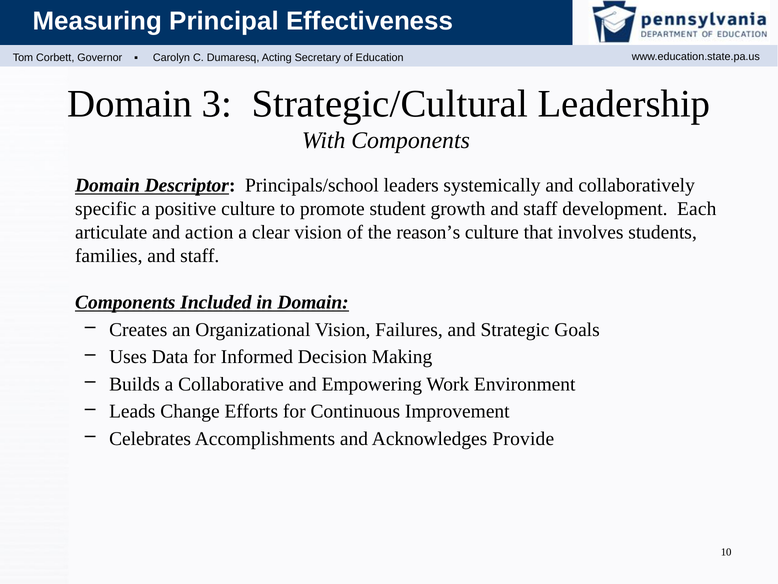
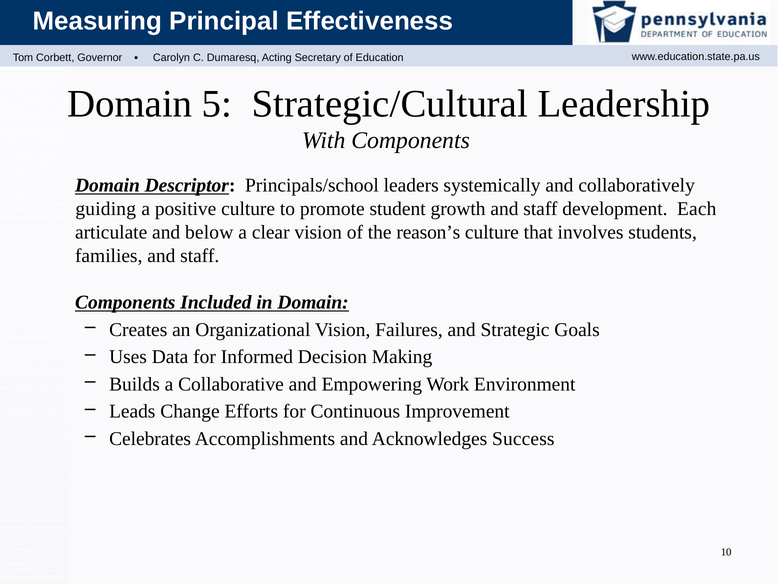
3: 3 -> 5
specific: specific -> guiding
action: action -> below
Provide: Provide -> Success
